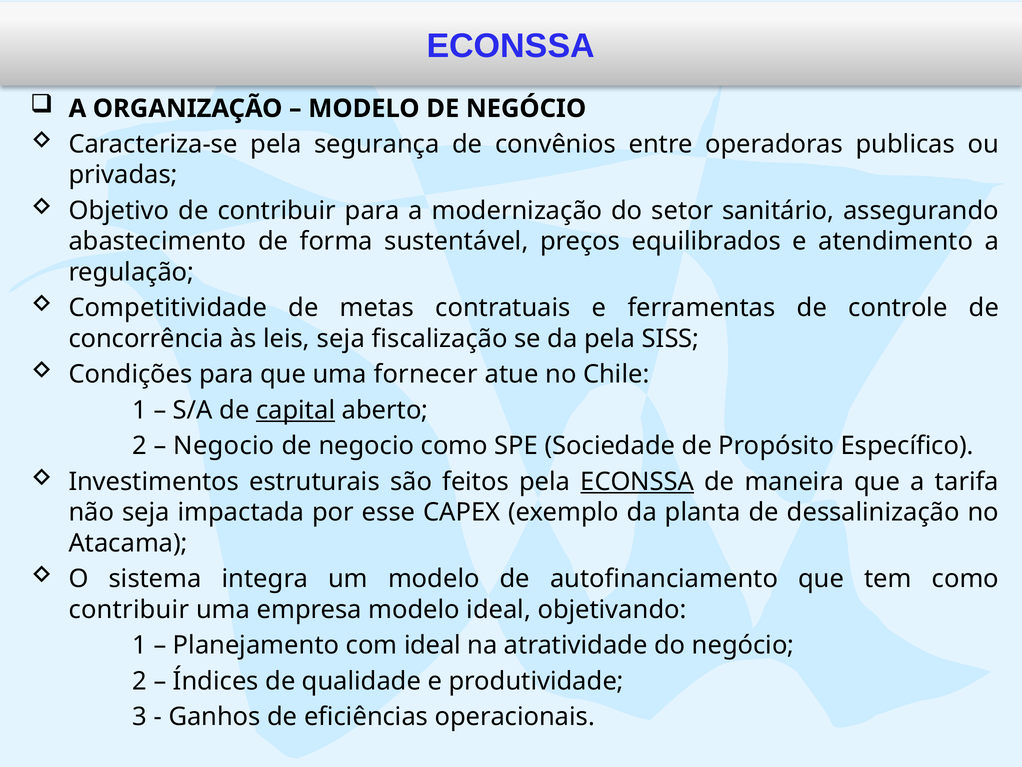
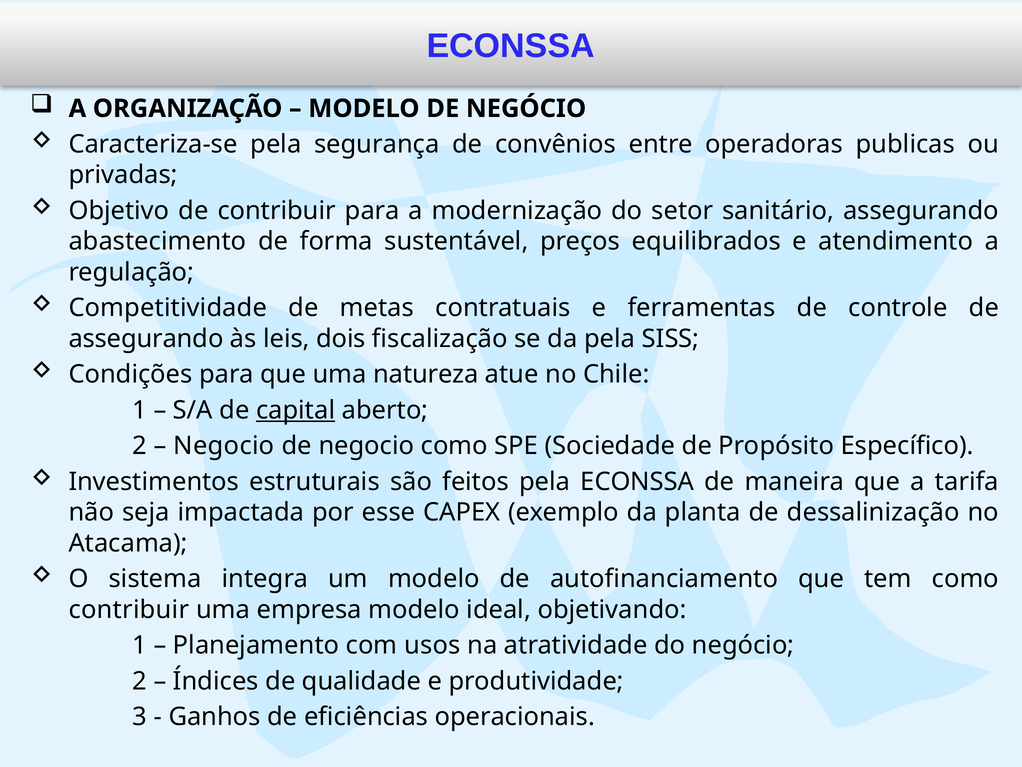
concorrência at (146, 338): concorrência -> assegurando
leis seja: seja -> dois
fornecer: fornecer -> natureza
ECONSSA at (637, 481) underline: present -> none
com ideal: ideal -> usos
